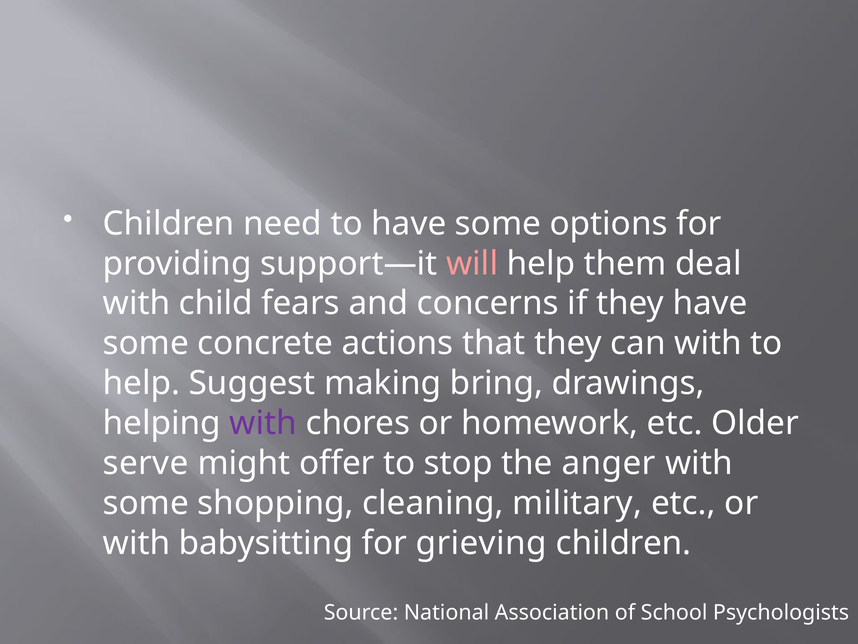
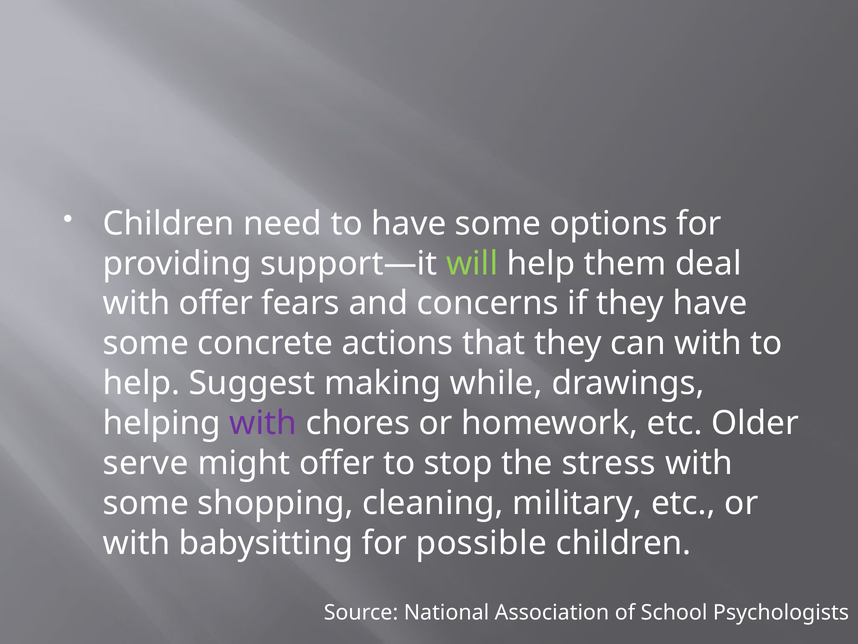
will colour: pink -> light green
with child: child -> offer
bring: bring -> while
anger: anger -> stress
grieving: grieving -> possible
